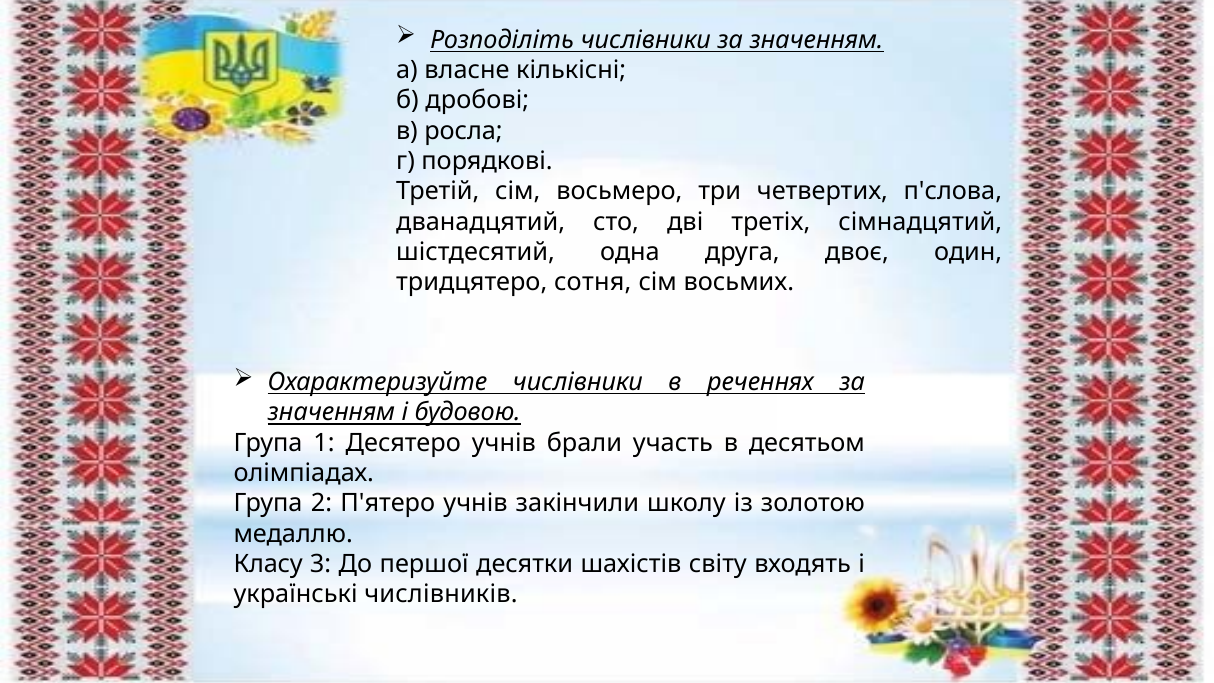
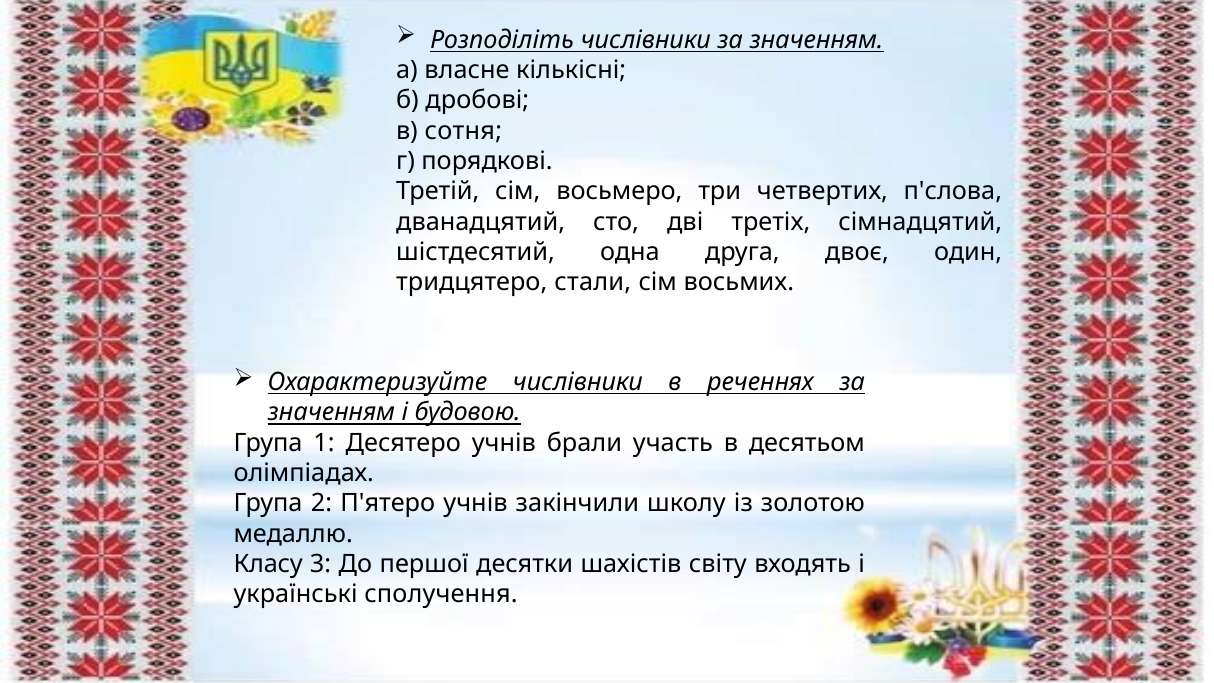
росла: росла -> сотня
сотня: сотня -> стали
числівників: числівників -> сполучення
